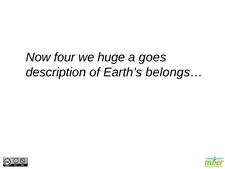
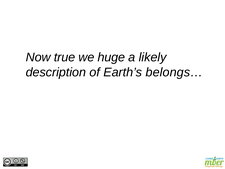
four: four -> true
goes: goes -> likely
